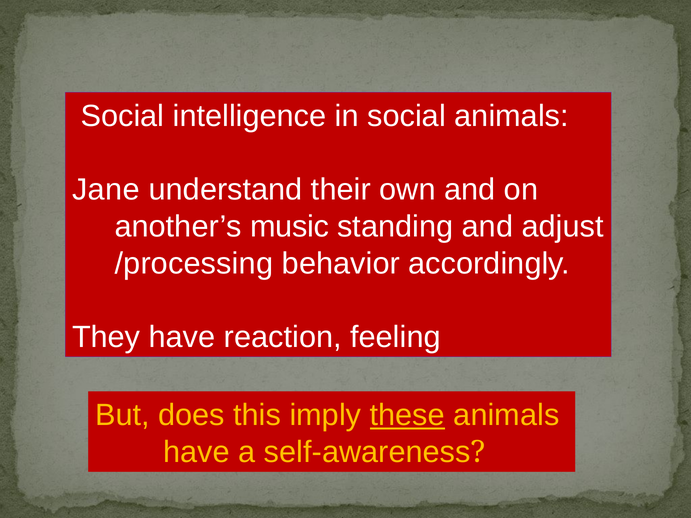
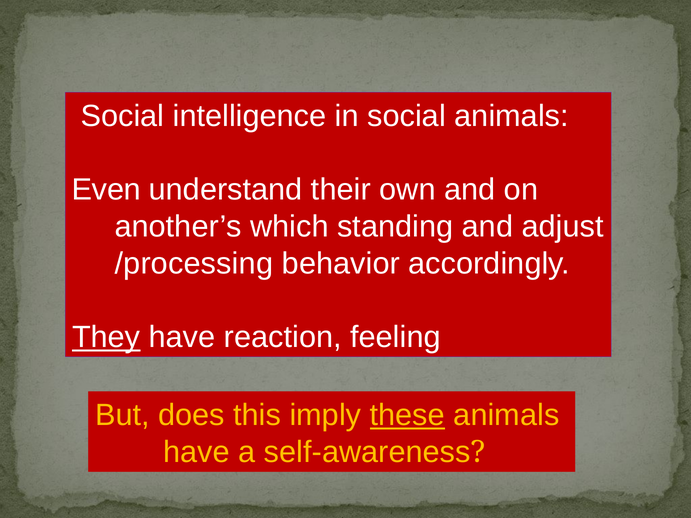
Jane: Jane -> Even
music: music -> which
They underline: none -> present
